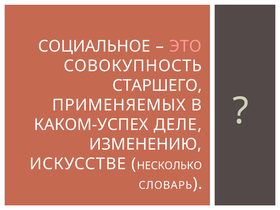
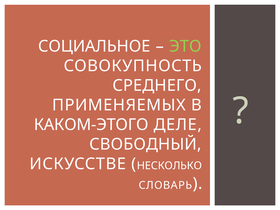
ЭТО colour: pink -> light green
СТАРШЕГО: СТАРШЕГО -> СРЕДНЕГО
КАКОМ-УСПЕХ: КАКОМ-УСПЕХ -> КАКОМ-ЭТОГО
ИЗМЕНЕНИЮ: ИЗМЕНЕНИЮ -> СВОБОДНЫЙ
